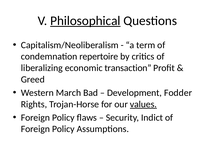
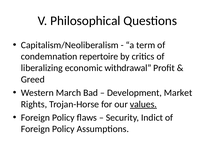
Philosophical underline: present -> none
transaction: transaction -> withdrawal
Fodder: Fodder -> Market
